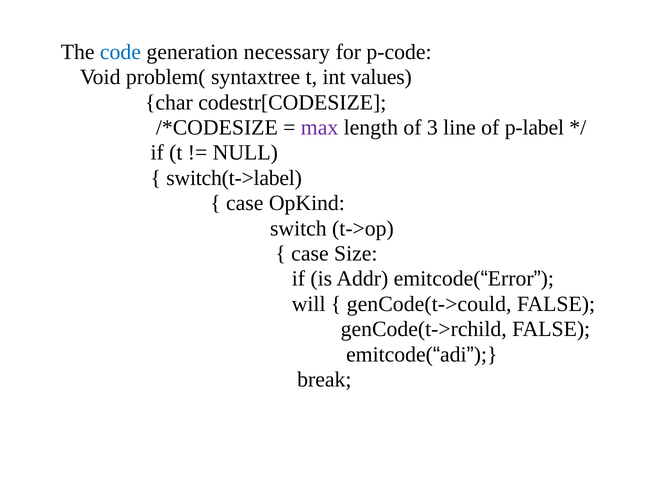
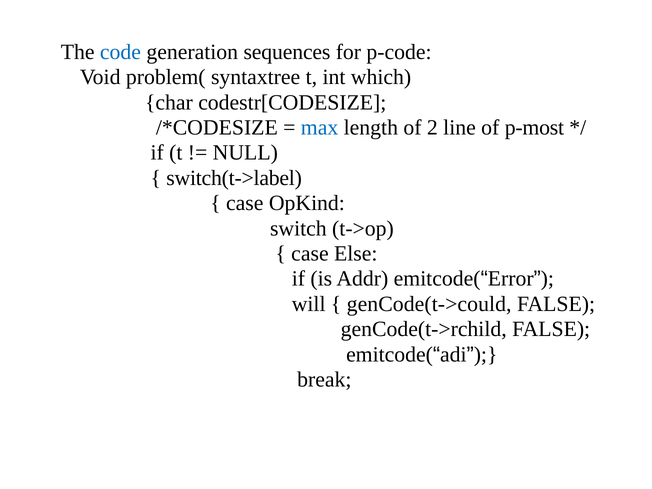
necessary: necessary -> sequences
values: values -> which
max colour: purple -> blue
3: 3 -> 2
p-label: p-label -> p-most
Size: Size -> Else
